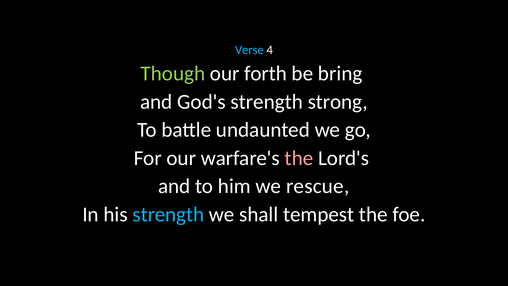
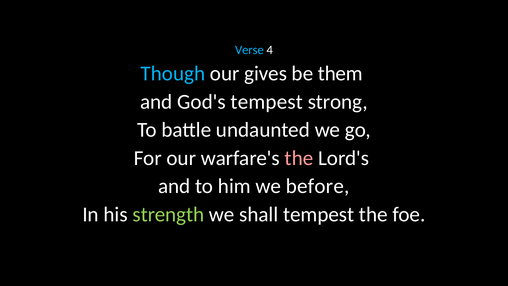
Though colour: light green -> light blue
forth: forth -> gives
bring: bring -> them
God's strength: strength -> tempest
rescue: rescue -> before
strength at (168, 214) colour: light blue -> light green
